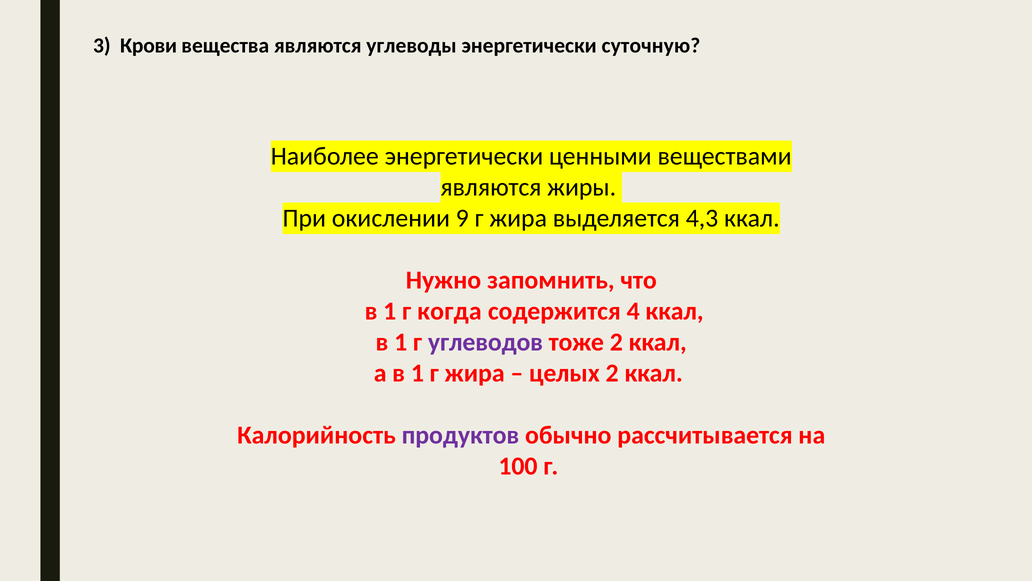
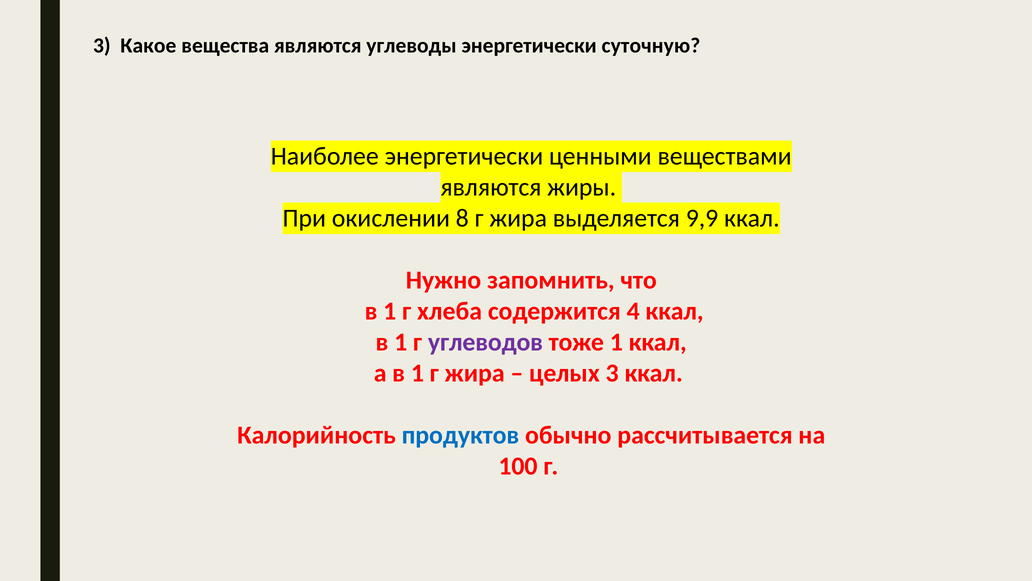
Крови: Крови -> Какое
9: 9 -> 8
4,3: 4,3 -> 9,9
когда: когда -> хлеба
тоже 2: 2 -> 1
целых 2: 2 -> 3
продуктов colour: purple -> blue
